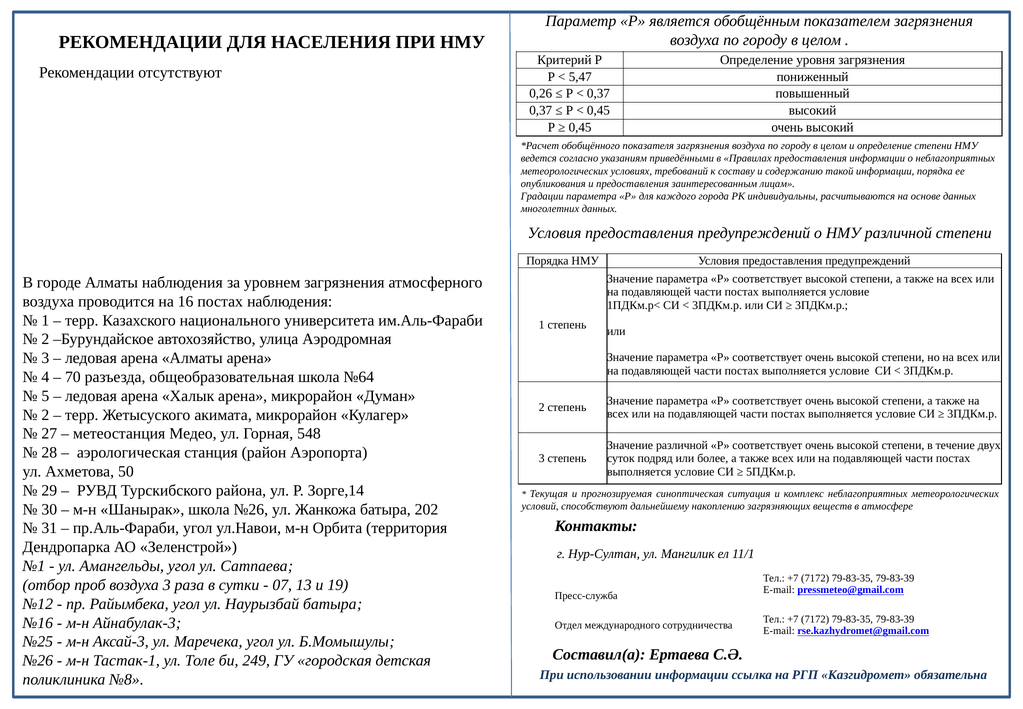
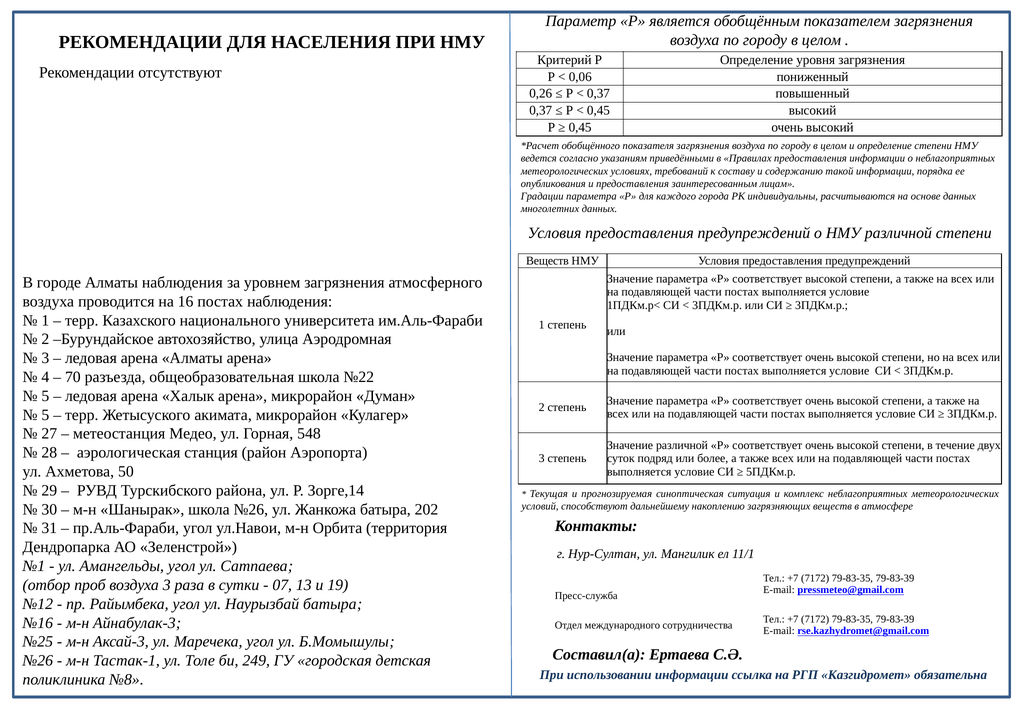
5,47: 5,47 -> 0,06
Порядка at (547, 261): Порядка -> Веществ
№64: №64 -> №22
2 at (45, 414): 2 -> 5
